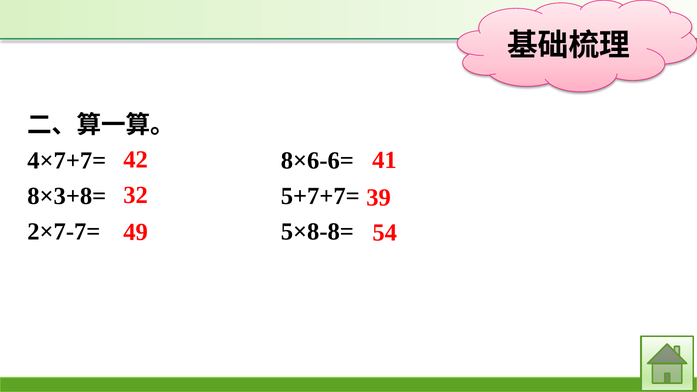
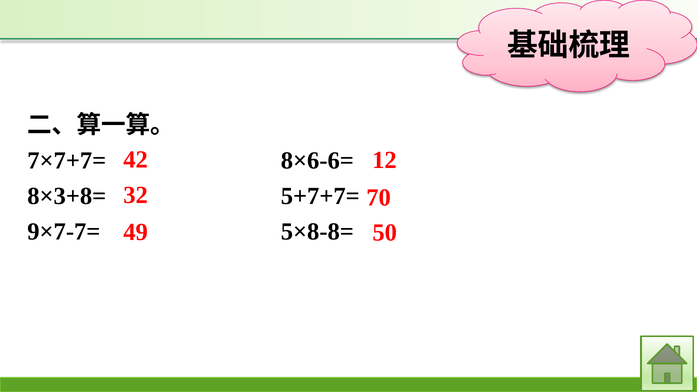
41: 41 -> 12
4×7+7=: 4×7+7= -> 7×7+7=
39: 39 -> 70
2×7-7=: 2×7-7= -> 9×7-7=
54: 54 -> 50
